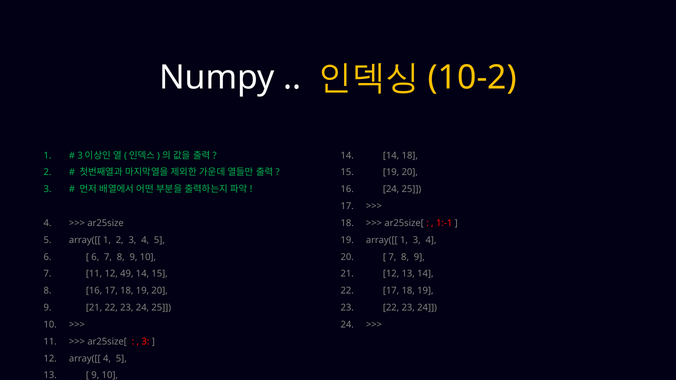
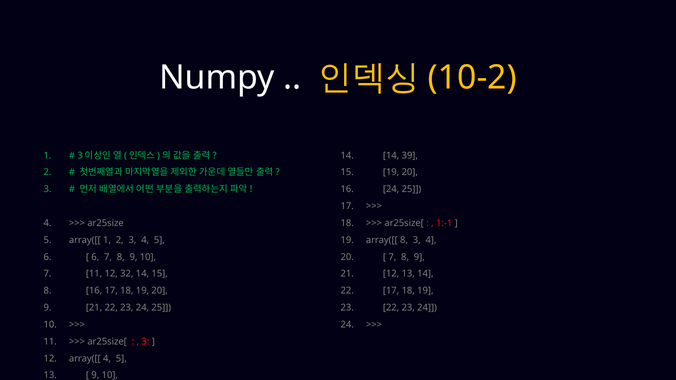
14 18: 18 -> 39
19 array([[ 1: 1 -> 8
49: 49 -> 32
